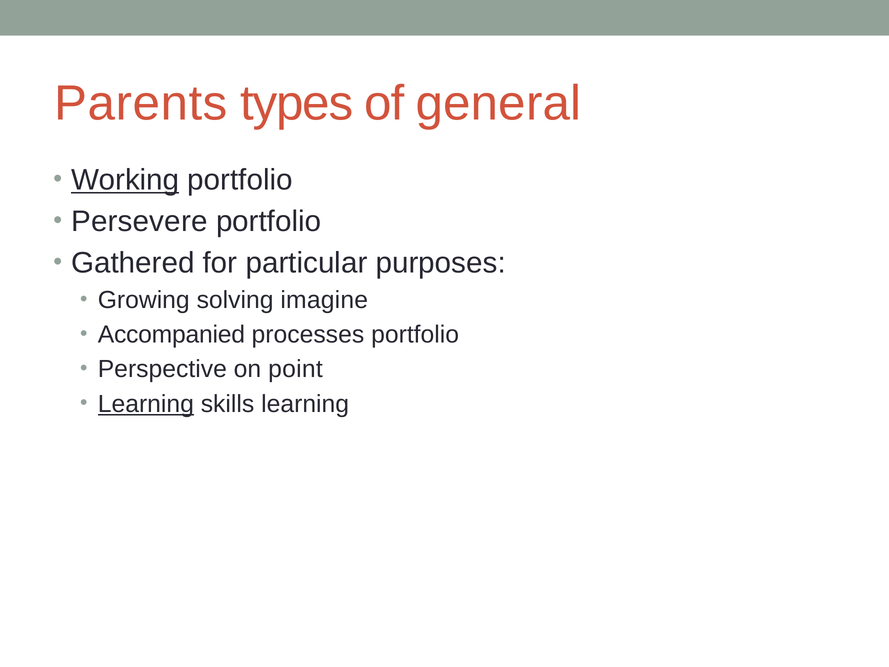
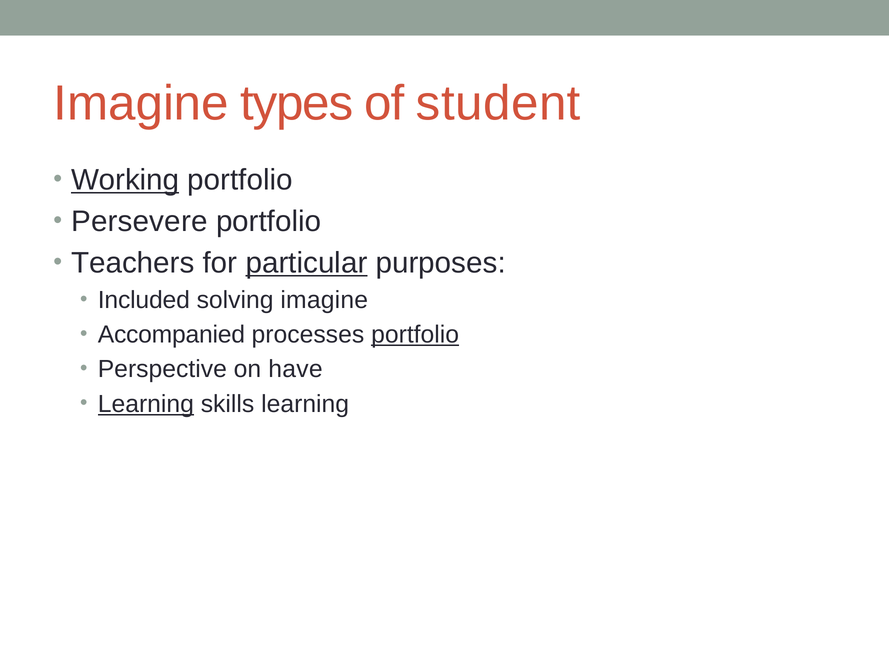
Parents at (141, 103): Parents -> Imagine
general: general -> student
Gathered: Gathered -> Teachers
particular underline: none -> present
Growing: Growing -> Included
portfolio at (415, 335) underline: none -> present
point: point -> have
